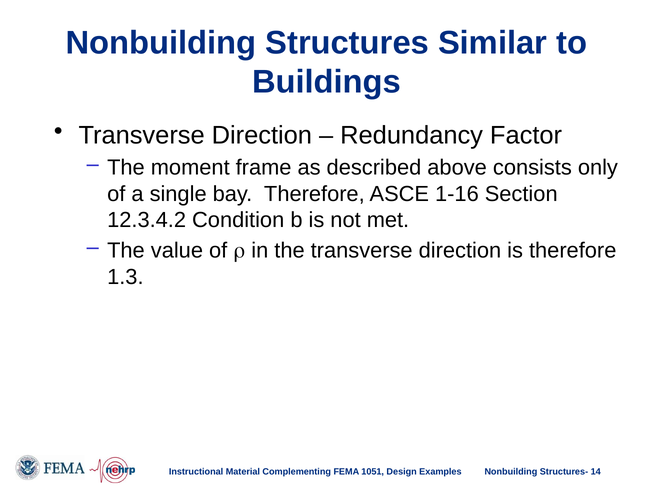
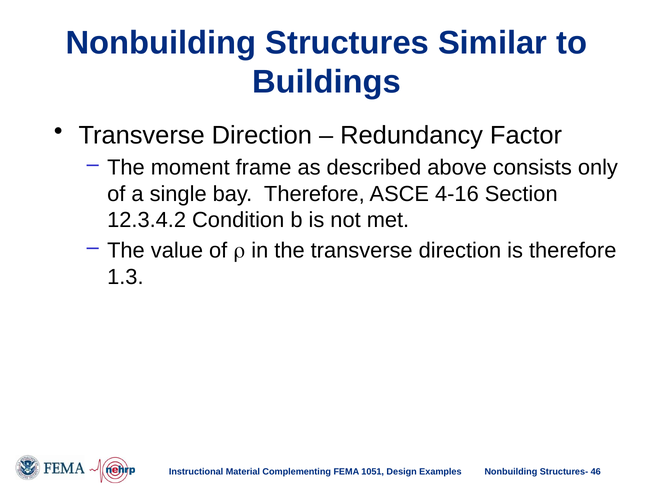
1-16: 1-16 -> 4-16
14: 14 -> 46
